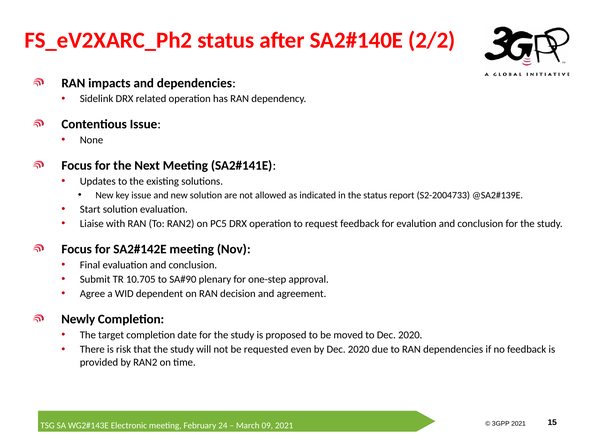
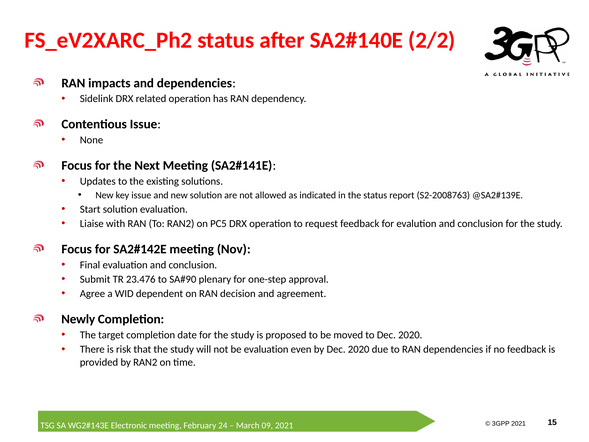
S2-2004733: S2-2004733 -> S2-2008763
10.705: 10.705 -> 23.476
be requested: requested -> evaluation
